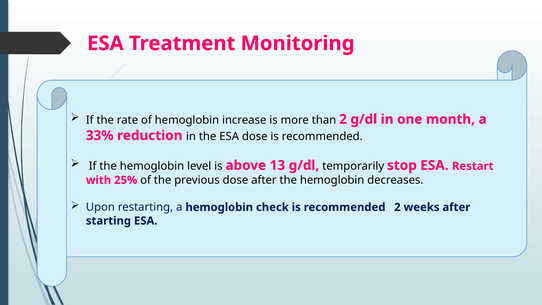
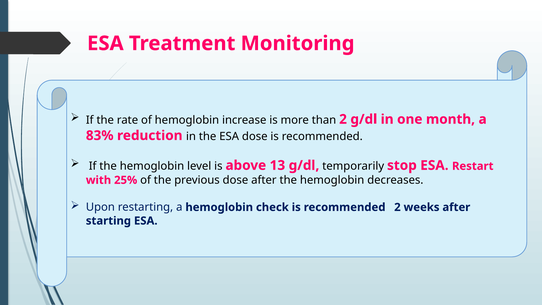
33%: 33% -> 83%
